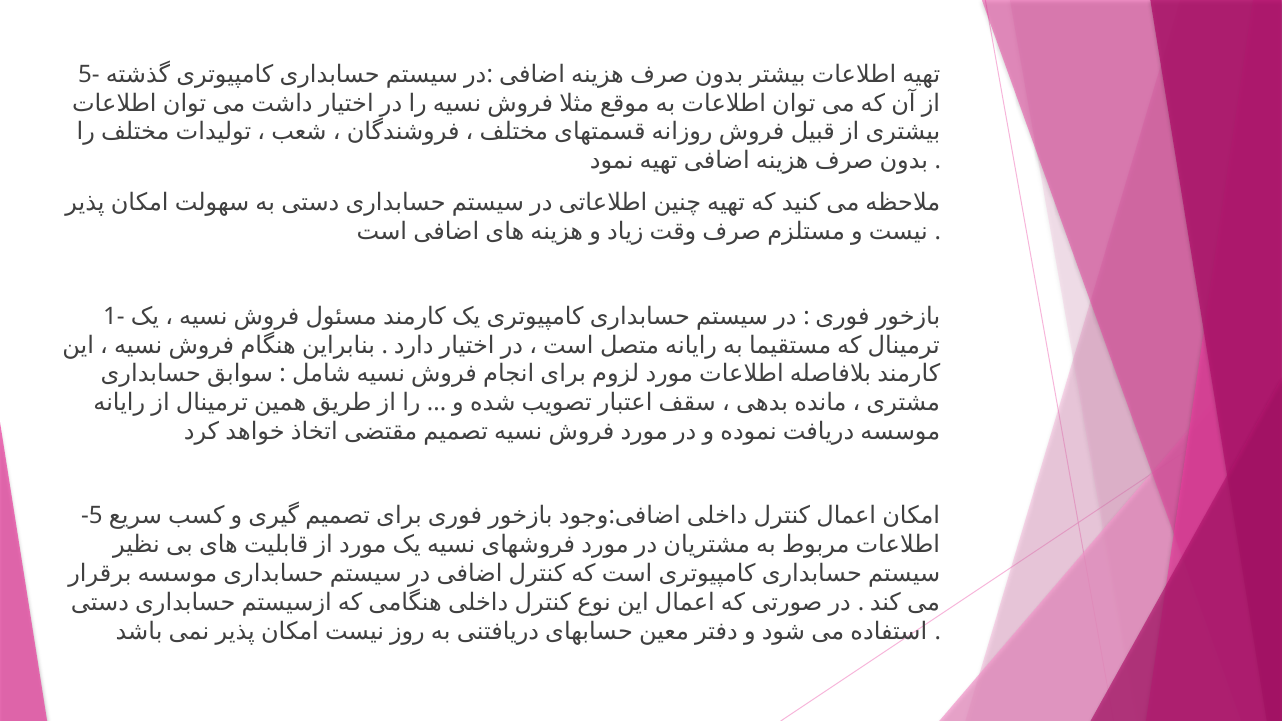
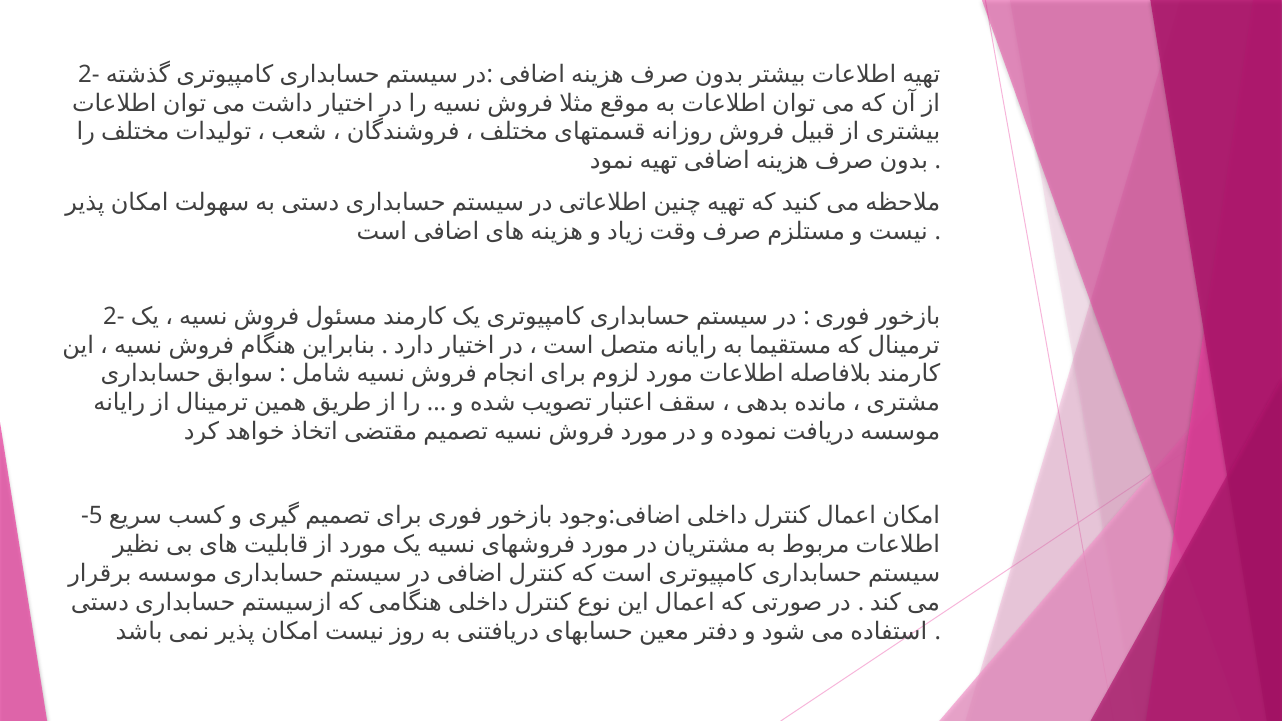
5- at (89, 74): 5- -> 2-
1- at (114, 316): 1- -> 2-
